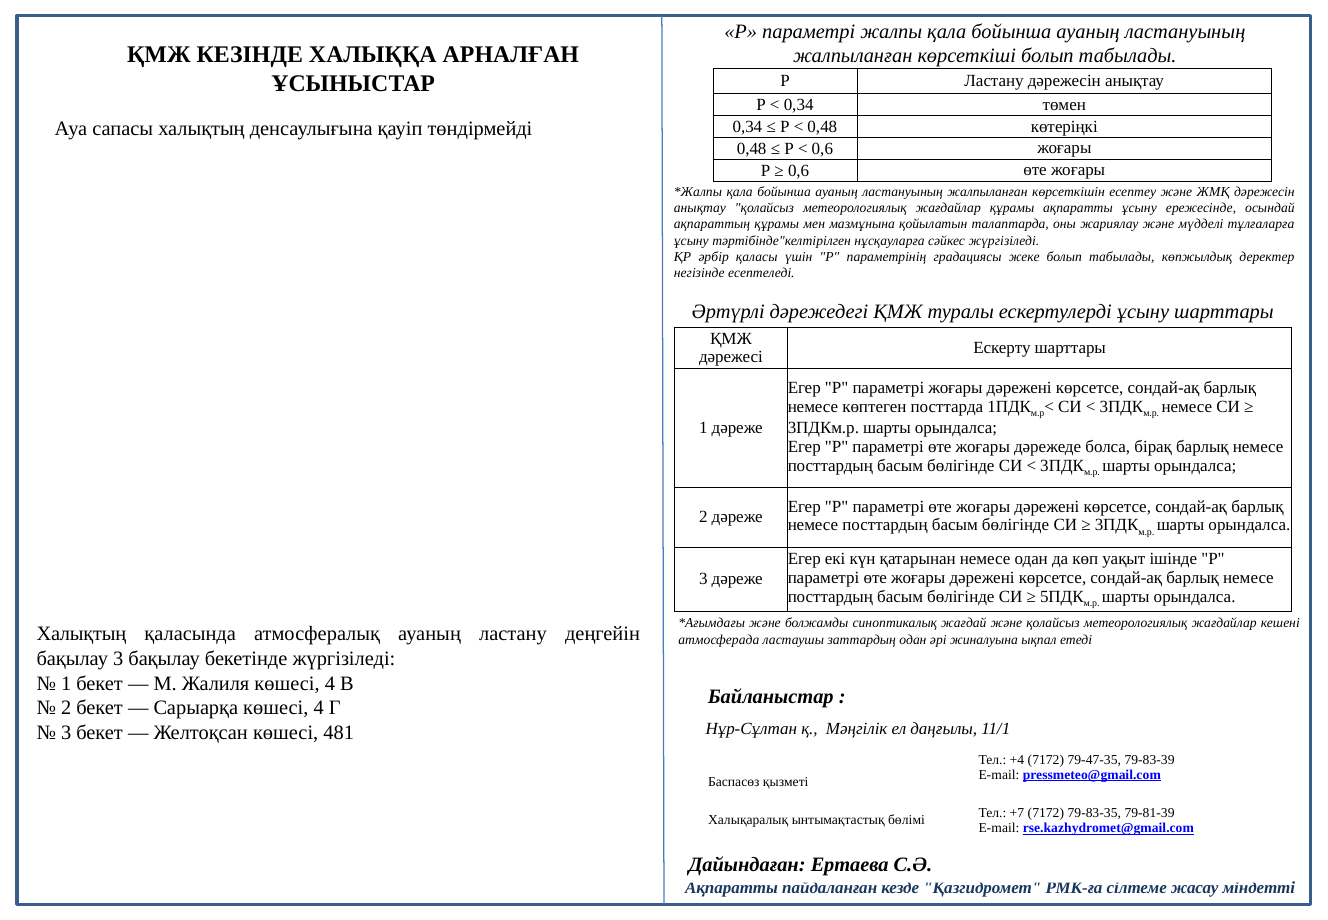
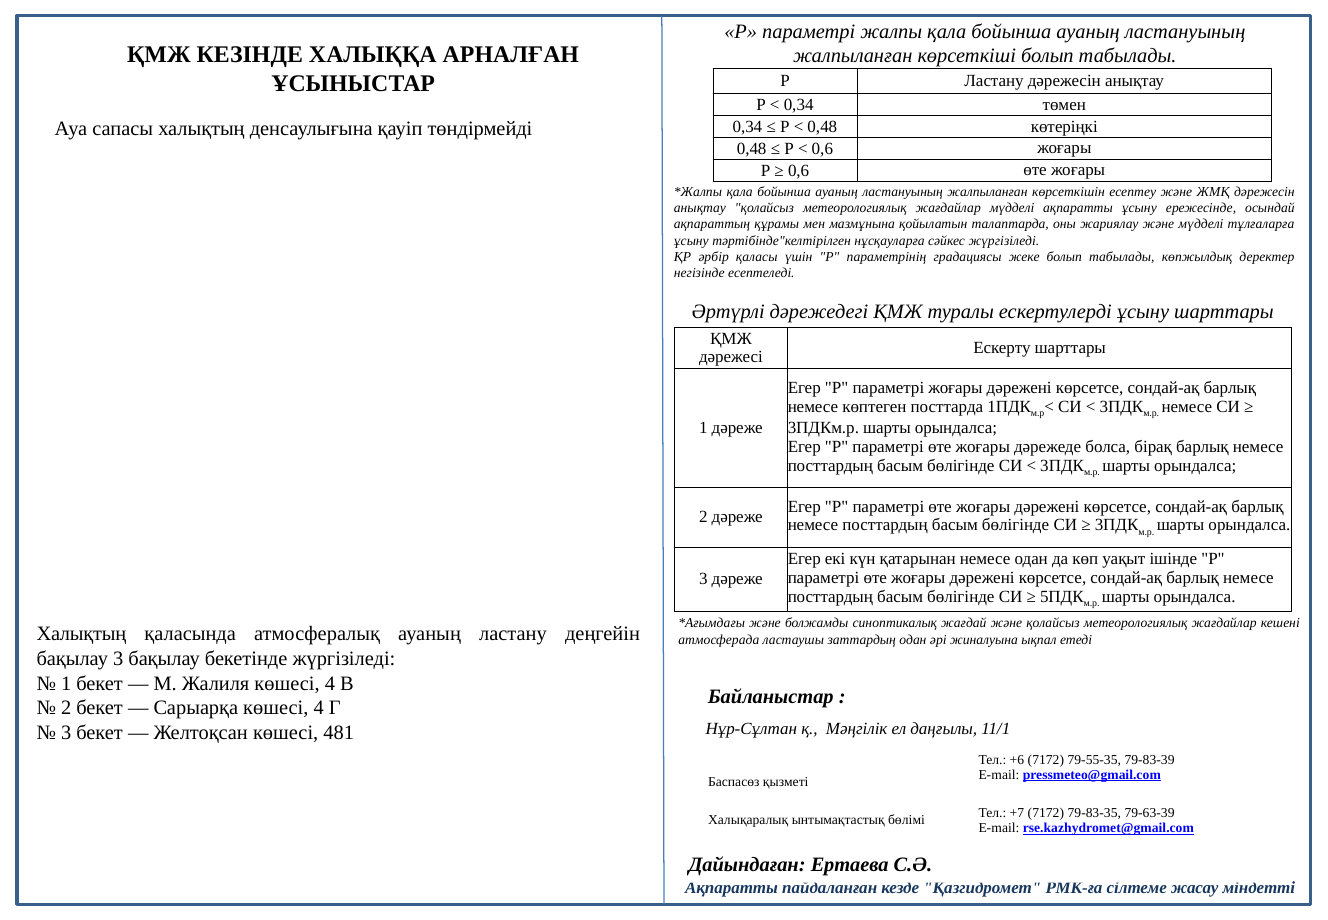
жағдайлар құрамы: құрамы -> мүдделі
+4: +4 -> +6
79-47-35: 79-47-35 -> 79-55-35
79-81-39: 79-81-39 -> 79-63-39
